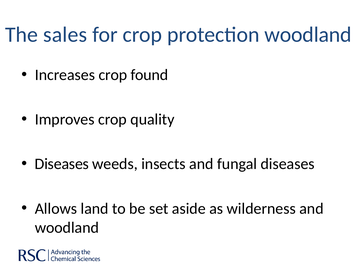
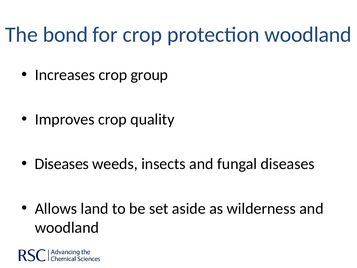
sales: sales -> bond
found: found -> group
